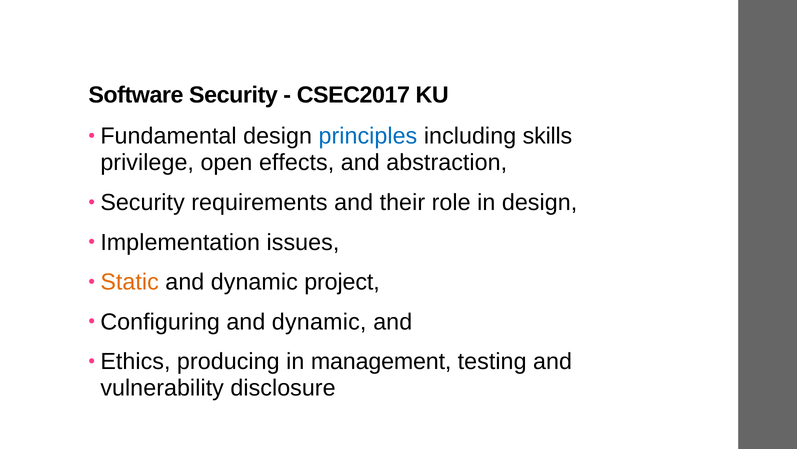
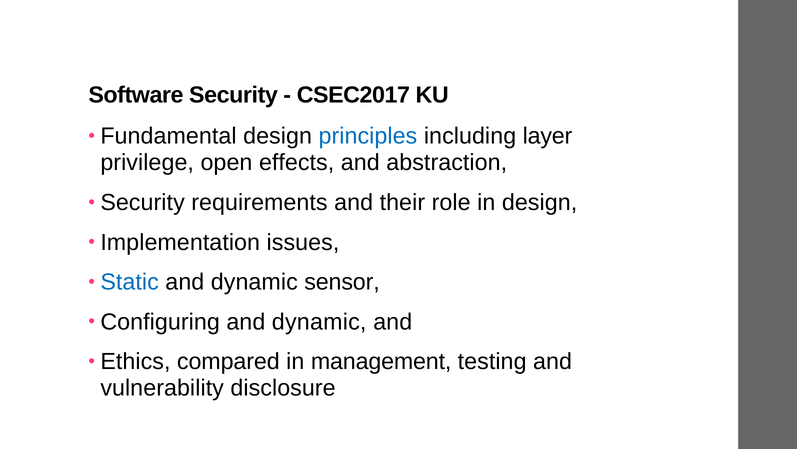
skills: skills -> layer
Static colour: orange -> blue
project: project -> sensor
producing: producing -> compared
